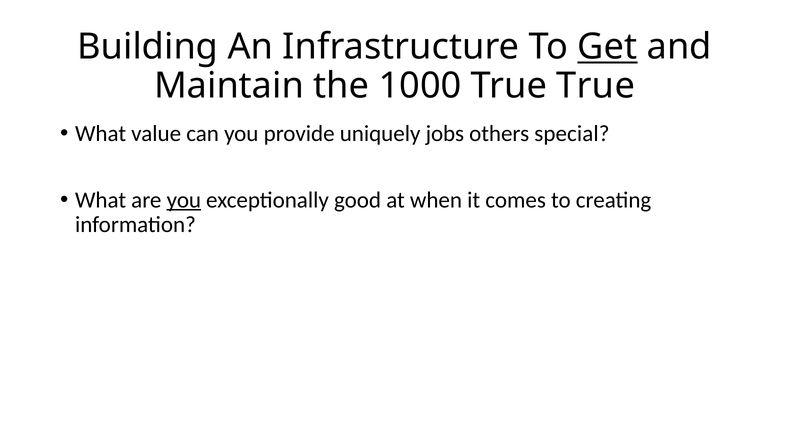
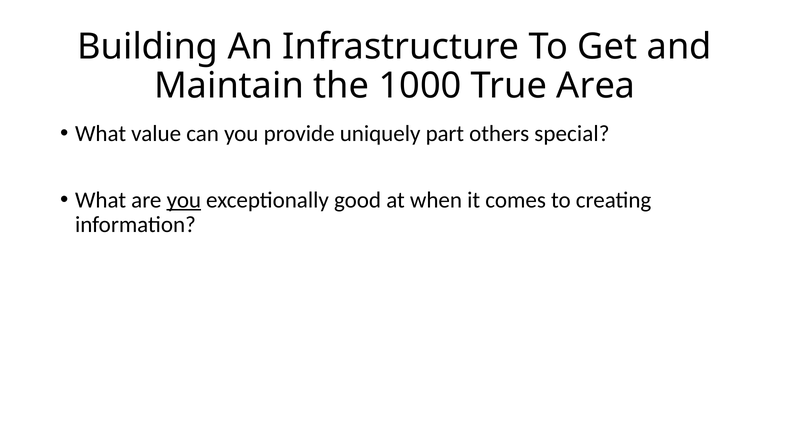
Get underline: present -> none
True True: True -> Area
jobs: jobs -> part
